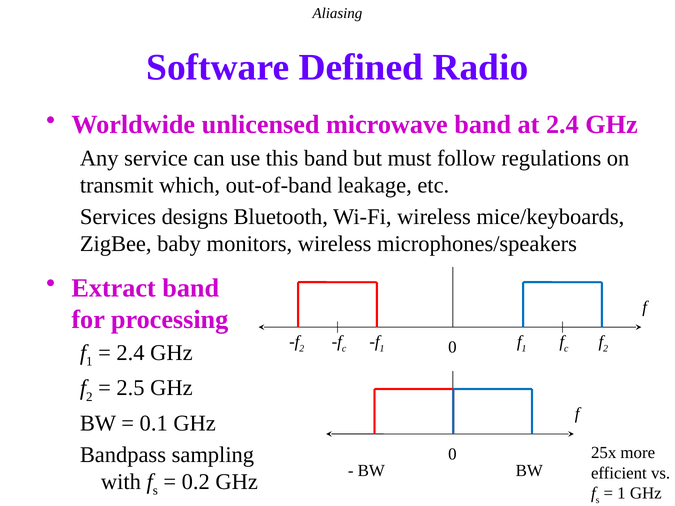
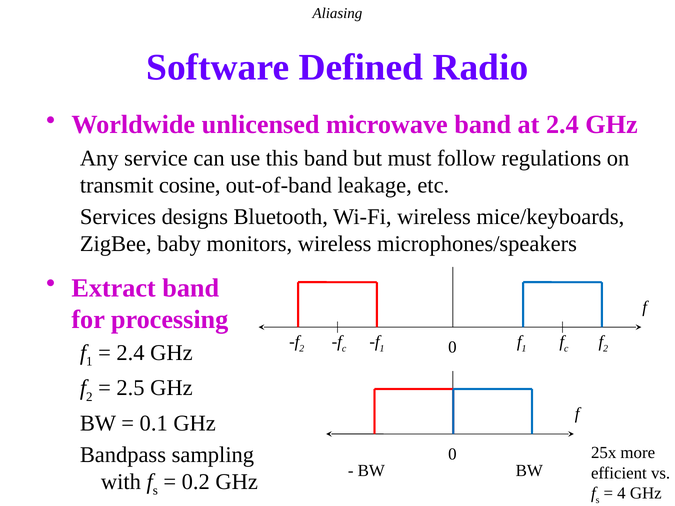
which: which -> cosine
1 at (621, 494): 1 -> 4
